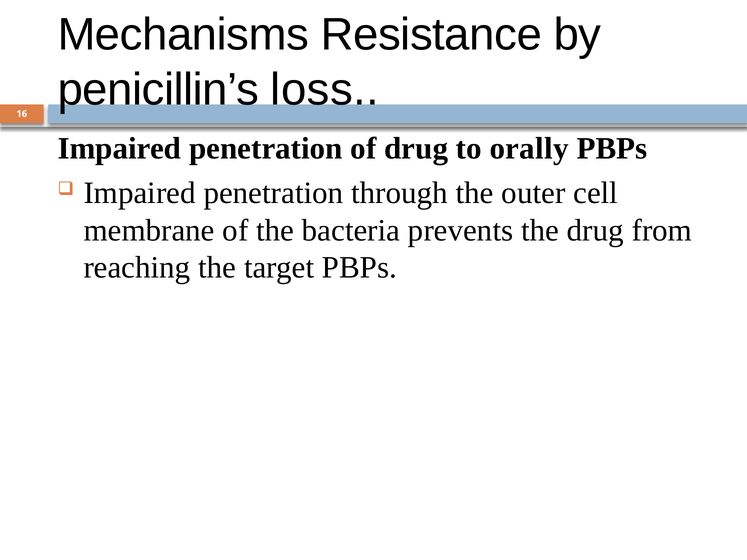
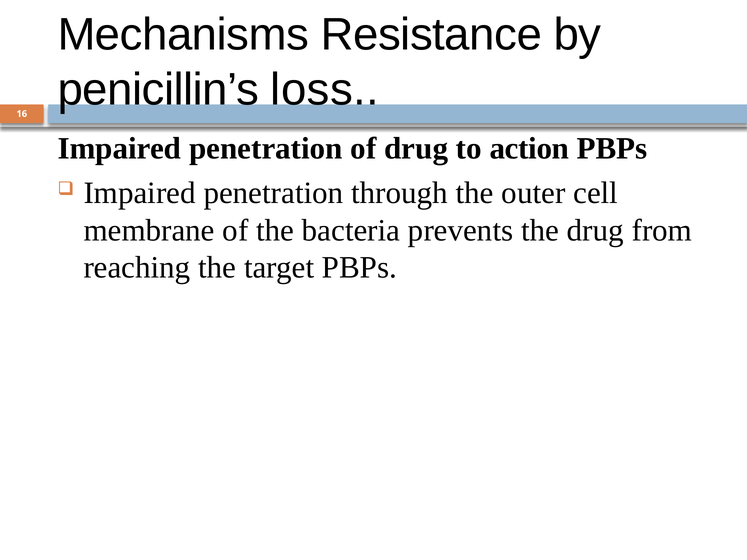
orally: orally -> action
